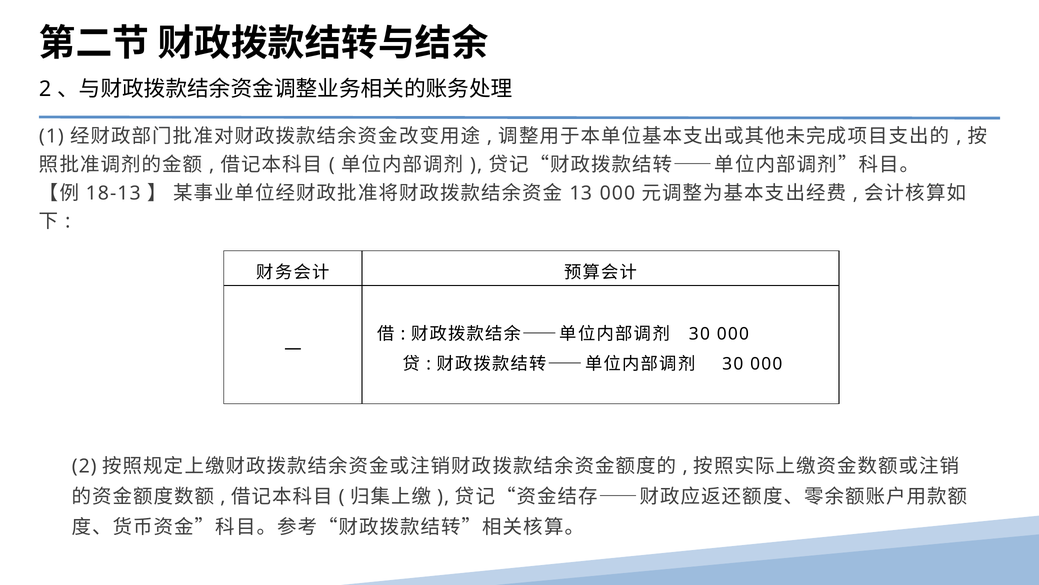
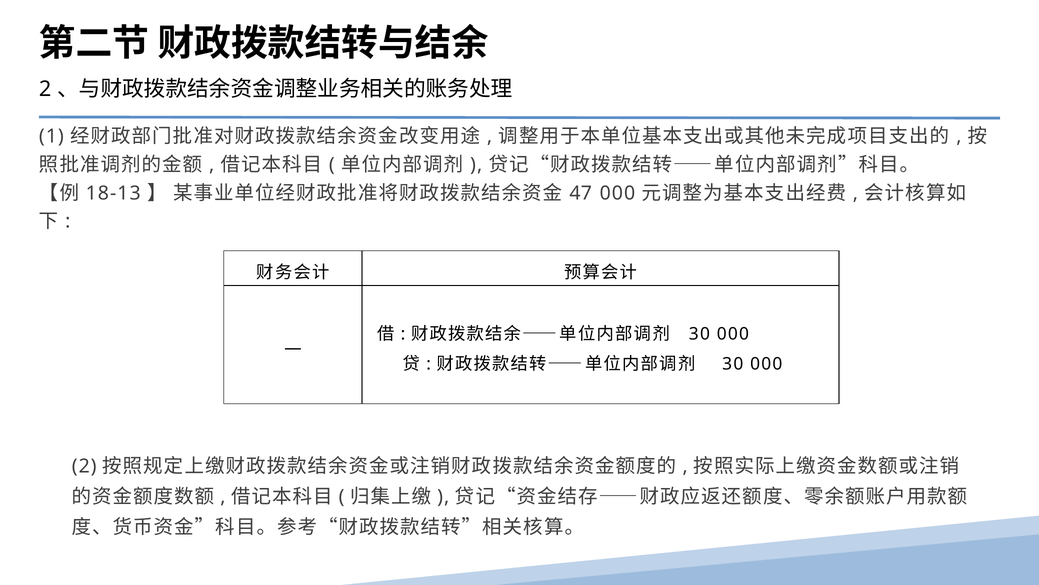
13: 13 -> 47
